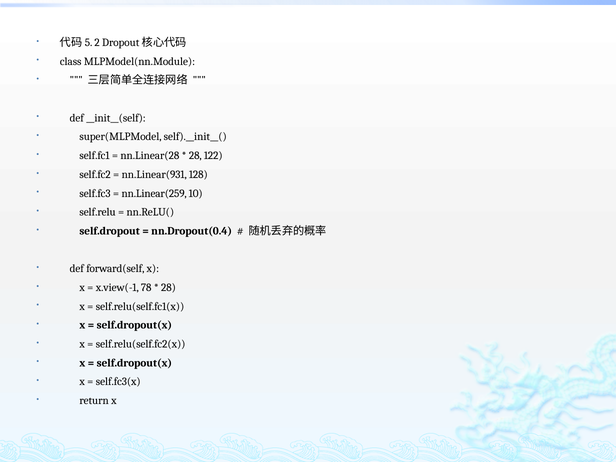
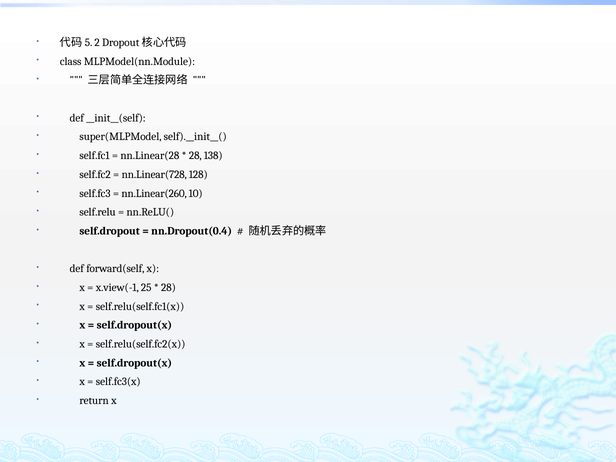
122: 122 -> 138
nn.Linear(931: nn.Linear(931 -> nn.Linear(728
nn.Linear(259: nn.Linear(259 -> nn.Linear(260
78: 78 -> 25
